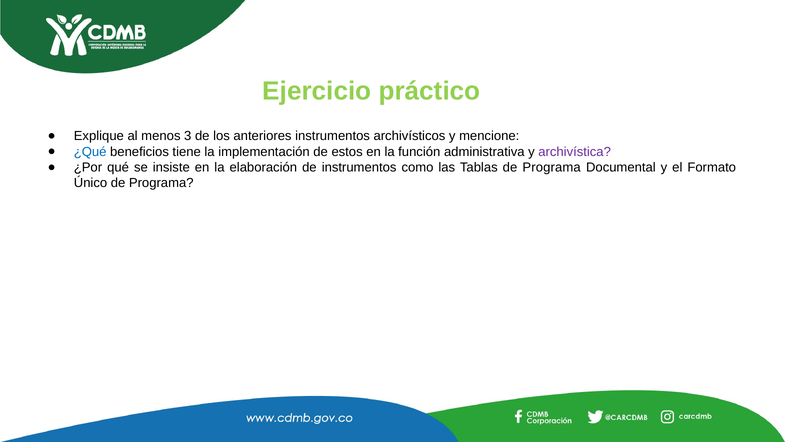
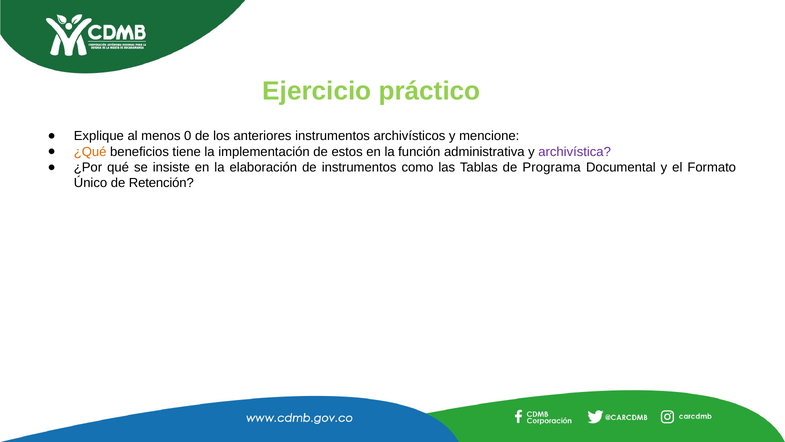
3: 3 -> 0
¿Qué colour: blue -> orange
Único de Programa: Programa -> Retención
